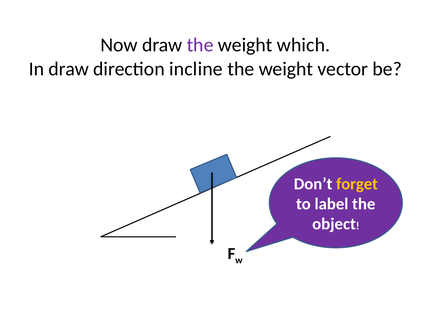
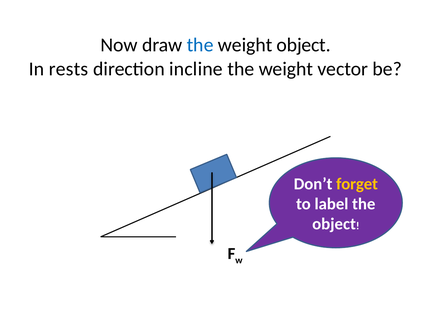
the at (200, 45) colour: purple -> blue
weight which: which -> object
In draw: draw -> rests
